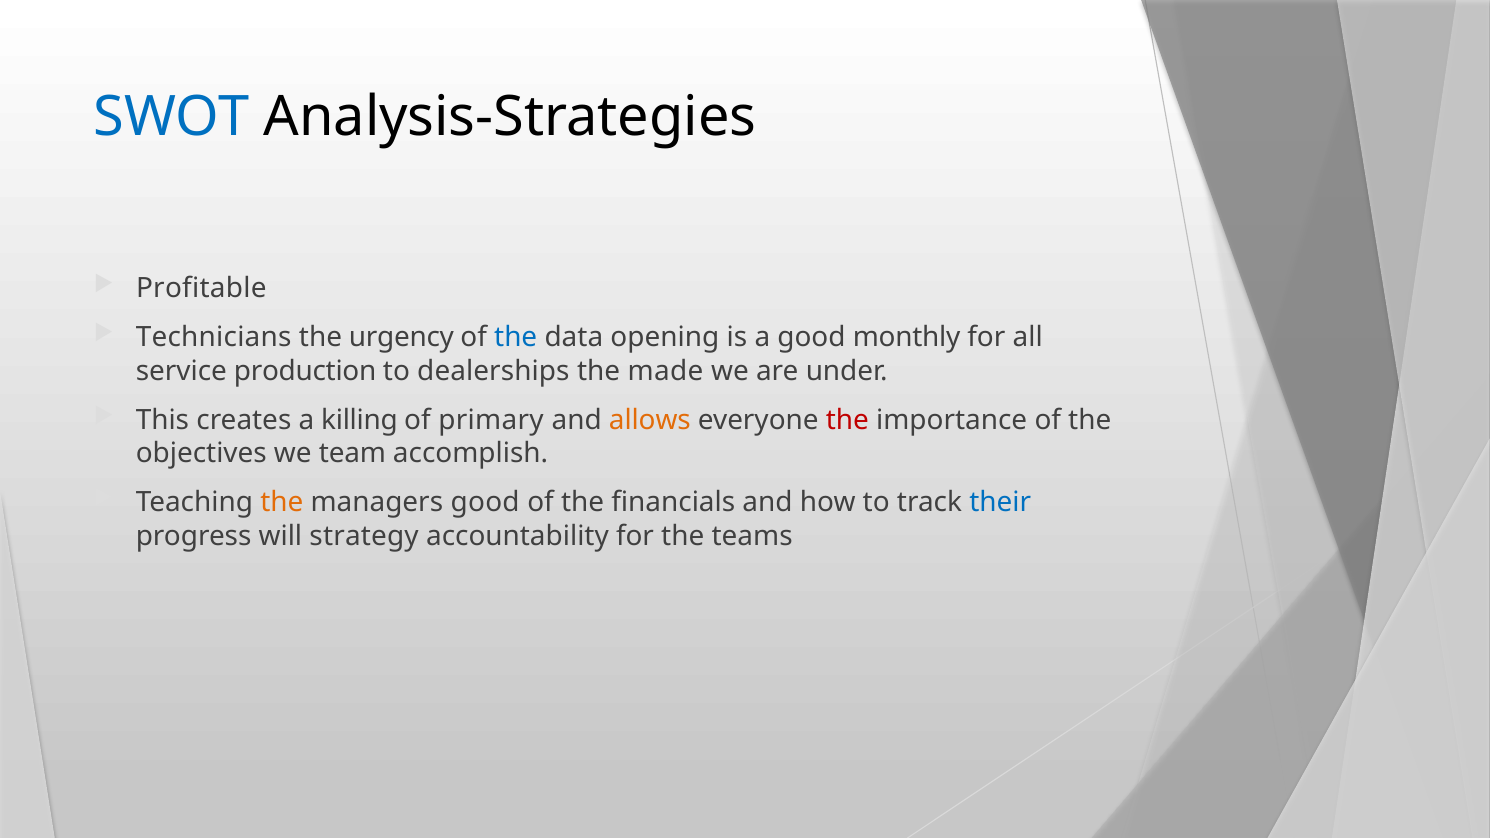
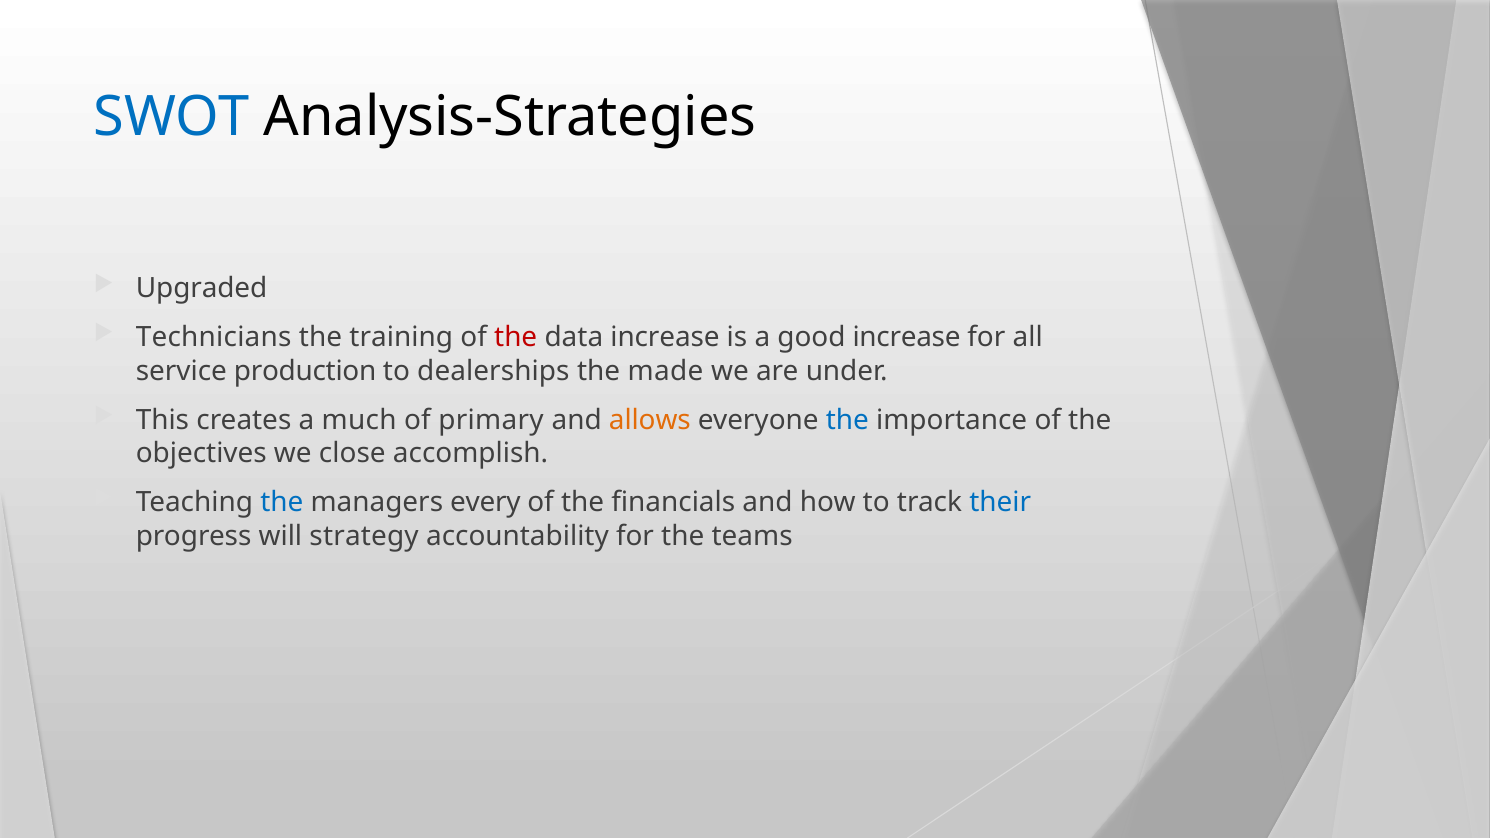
Profitable: Profitable -> Upgraded
urgency: urgency -> training
the at (516, 337) colour: blue -> red
data opening: opening -> increase
good monthly: monthly -> increase
killing: killing -> much
the at (847, 420) colour: red -> blue
team: team -> close
the at (282, 503) colour: orange -> blue
managers good: good -> every
